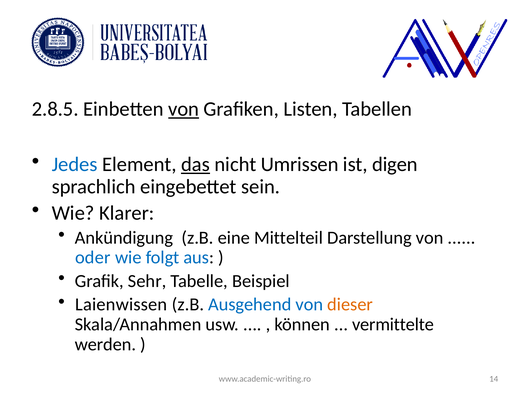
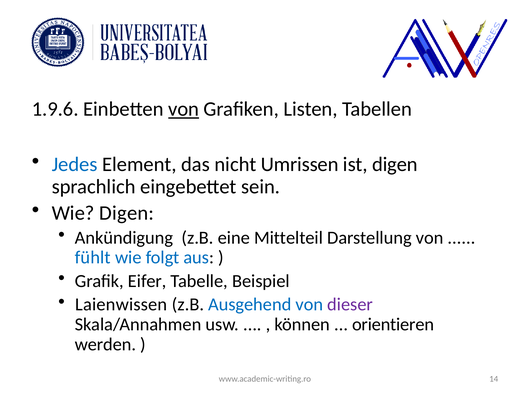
2.8.5: 2.8.5 -> 1.9.6
das underline: present -> none
Wie Klarer: Klarer -> Digen
oder: oder -> fühlt
Sehr: Sehr -> Eifer
dieser colour: orange -> purple
vermittelte: vermittelte -> orientieren
